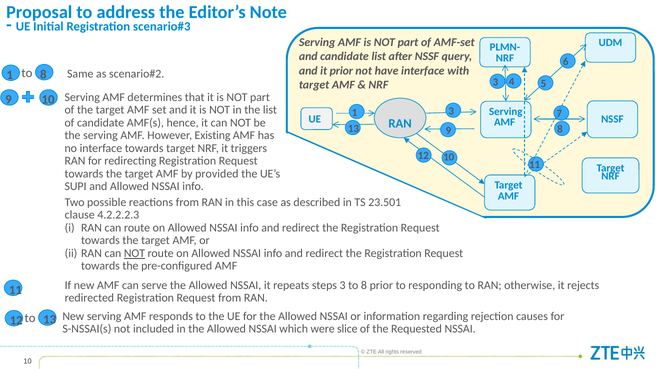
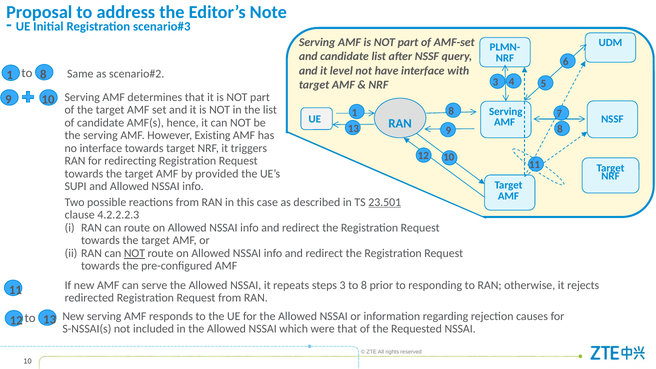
it prior: prior -> level
3 at (451, 111): 3 -> 8
23.501 underline: none -> present
were slice: slice -> that
